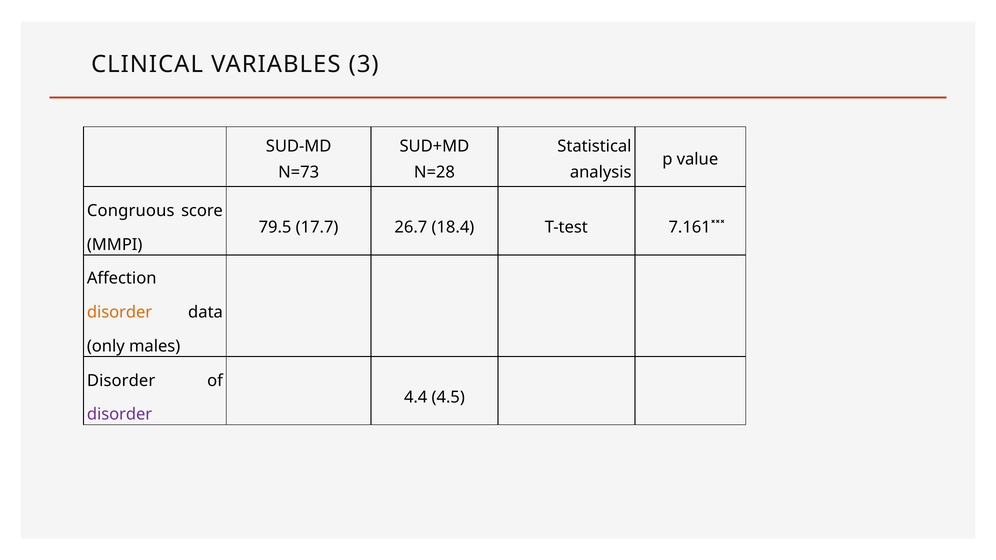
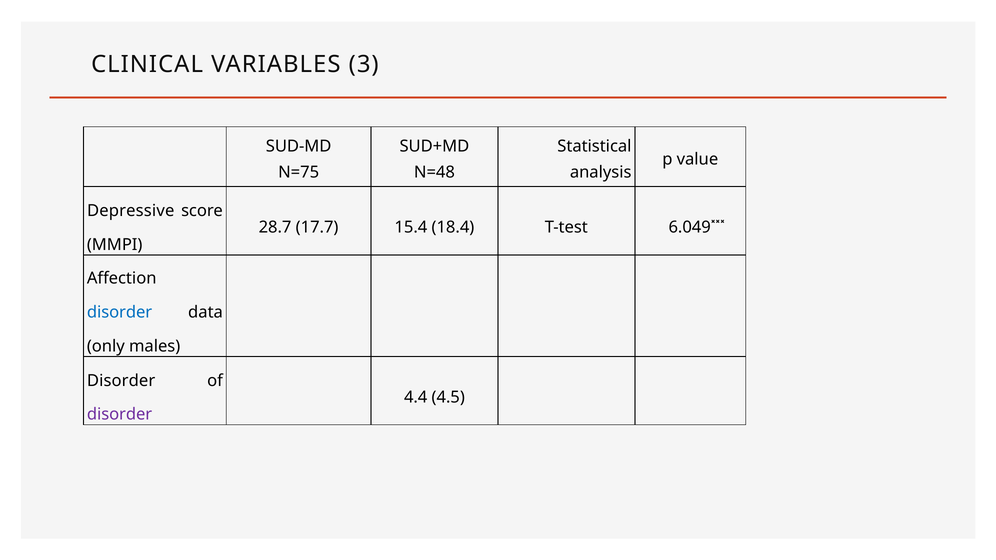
N=73: N=73 -> N=75
N=28: N=28 -> N=48
Congruous: Congruous -> Depressive
79.5: 79.5 -> 28.7
26.7: 26.7 -> 15.4
7.161˟˟˟: 7.161˟˟˟ -> 6.049˟˟˟
disorder at (120, 312) colour: orange -> blue
